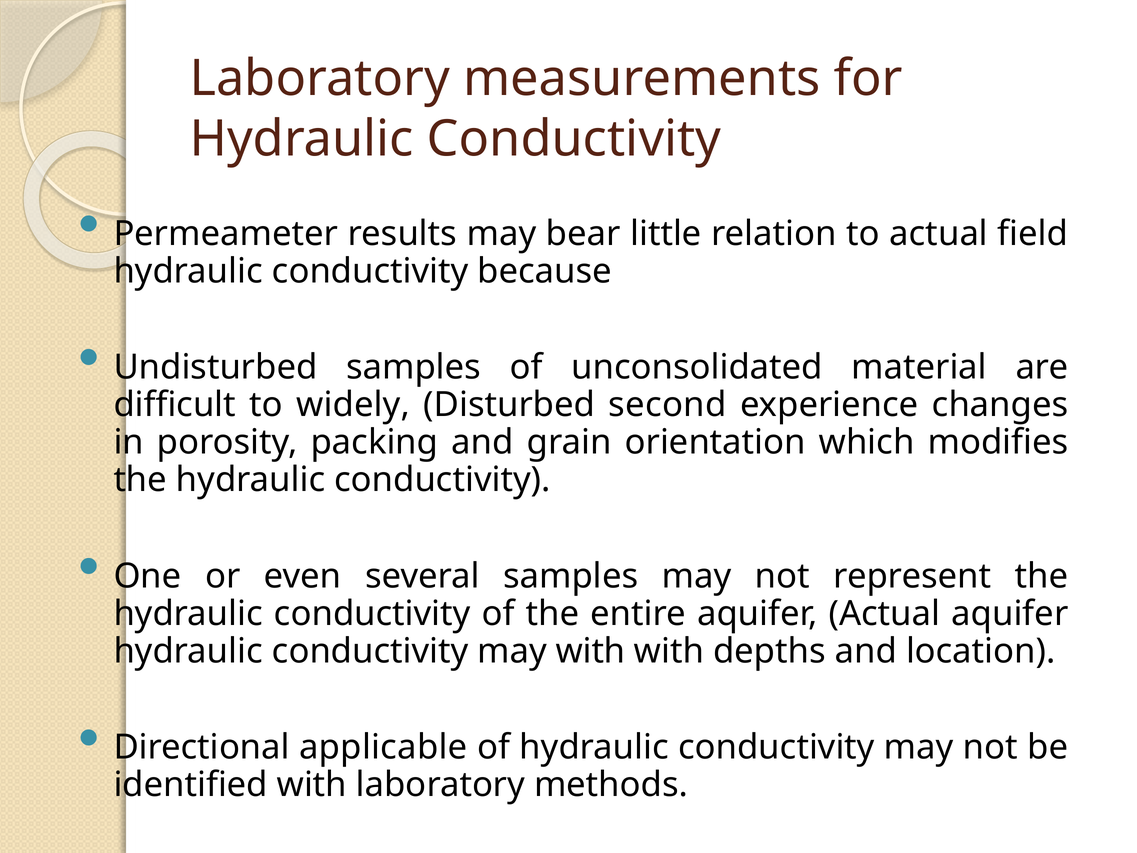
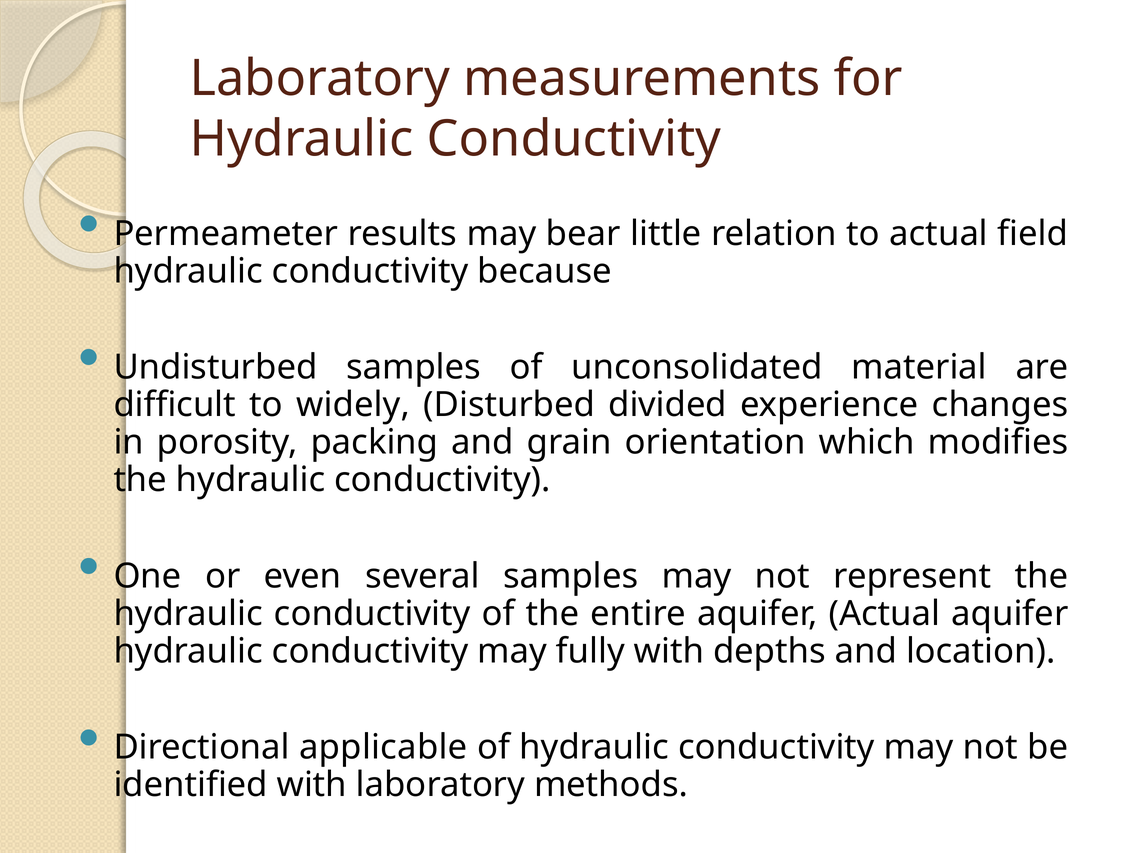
second: second -> divided
may with: with -> fully
